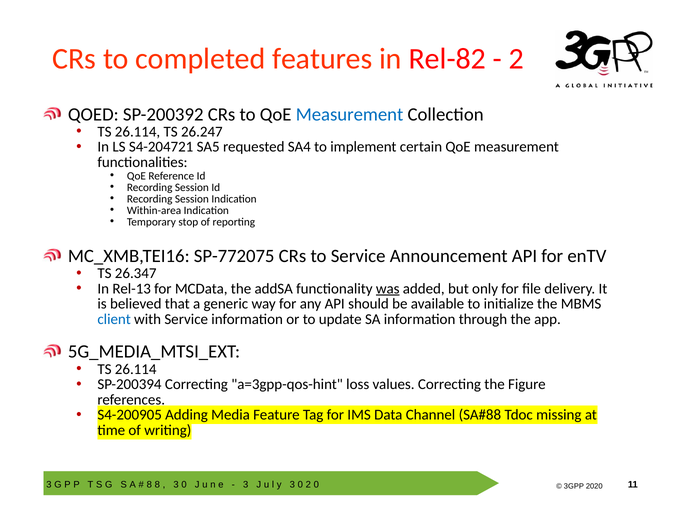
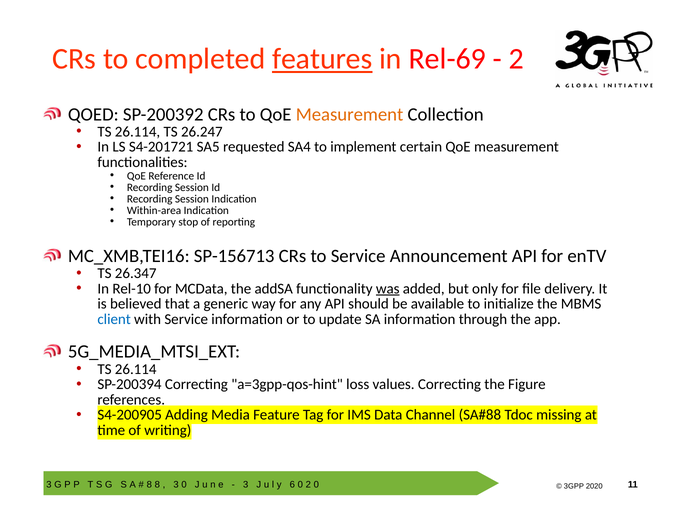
features underline: none -> present
Rel-82: Rel-82 -> Rel-69
Measurement at (350, 114) colour: blue -> orange
S4-204721: S4-204721 -> S4-201721
SP-772075: SP-772075 -> SP-156713
Rel-13: Rel-13 -> Rel-10
3 at (292, 484): 3 -> 6
